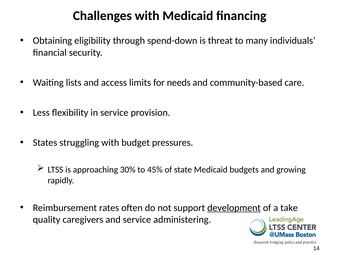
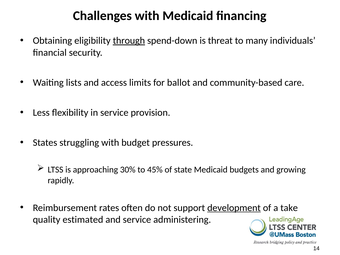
through underline: none -> present
needs: needs -> ballot
caregivers: caregivers -> estimated
